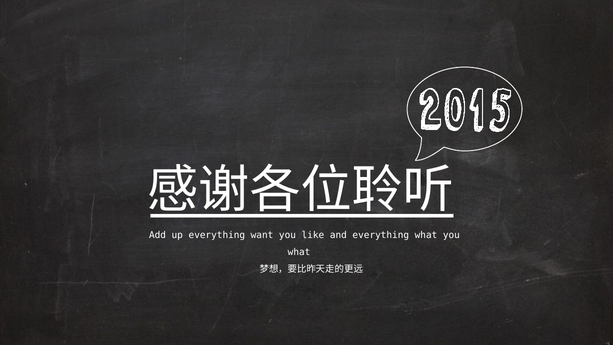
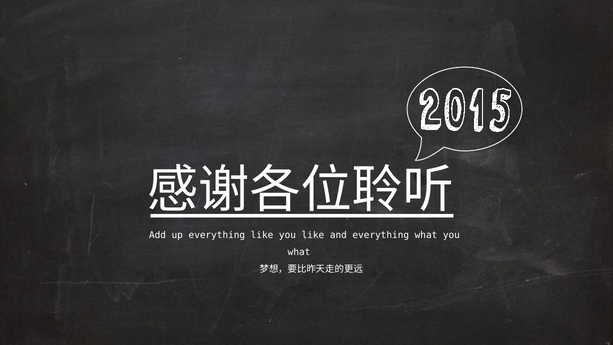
everything want: want -> like
